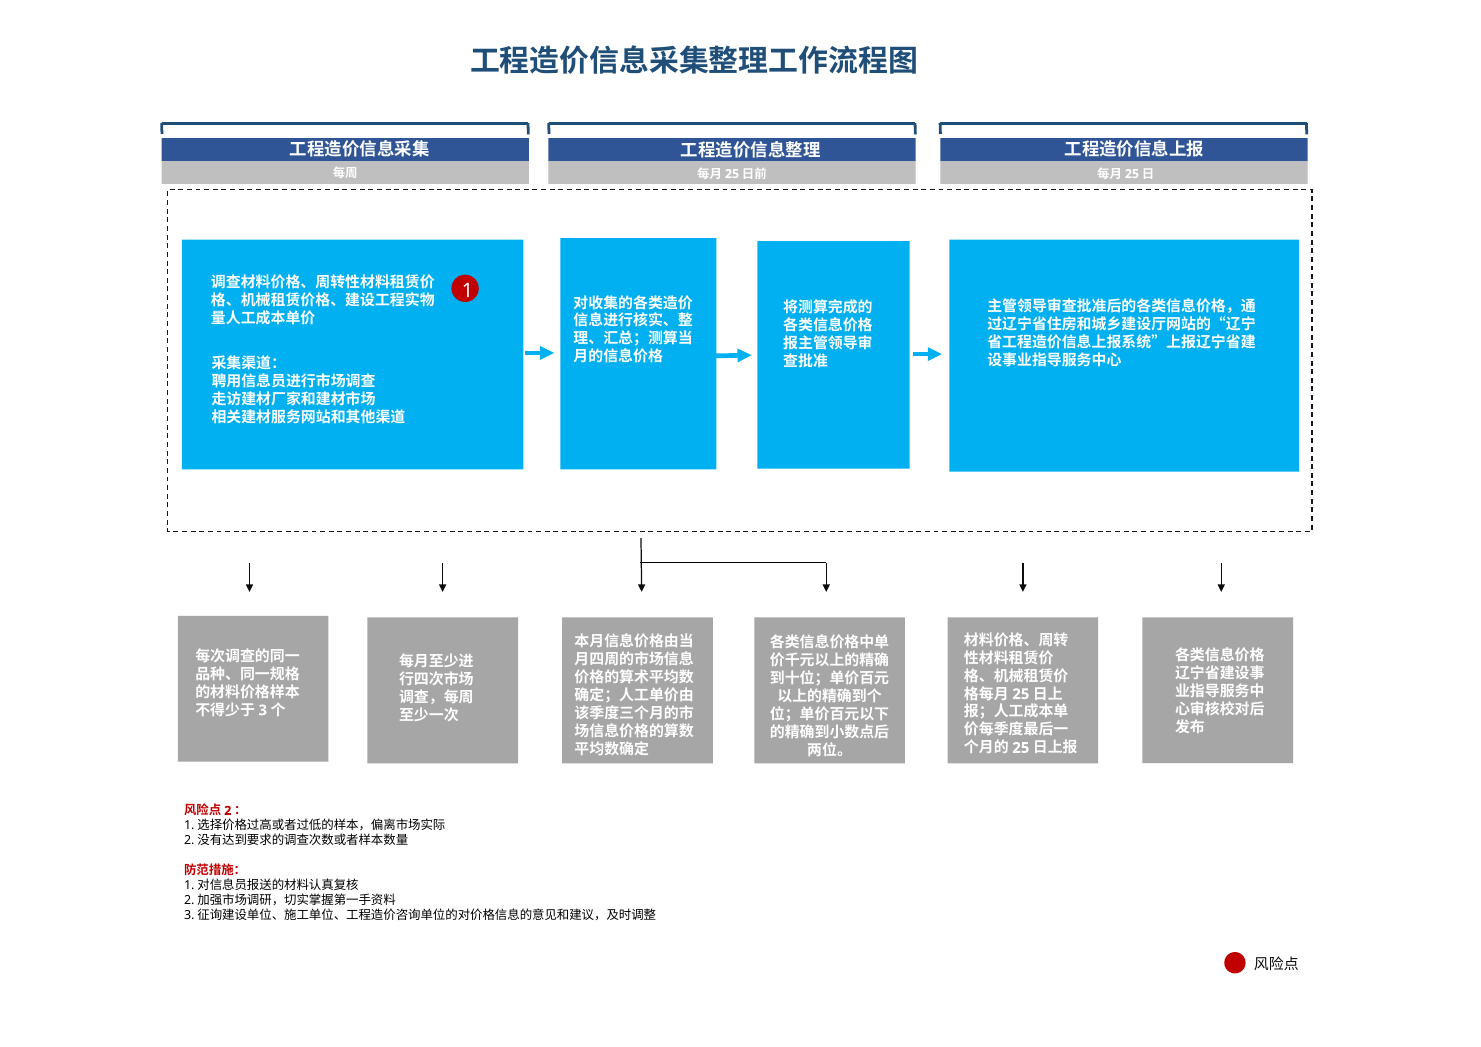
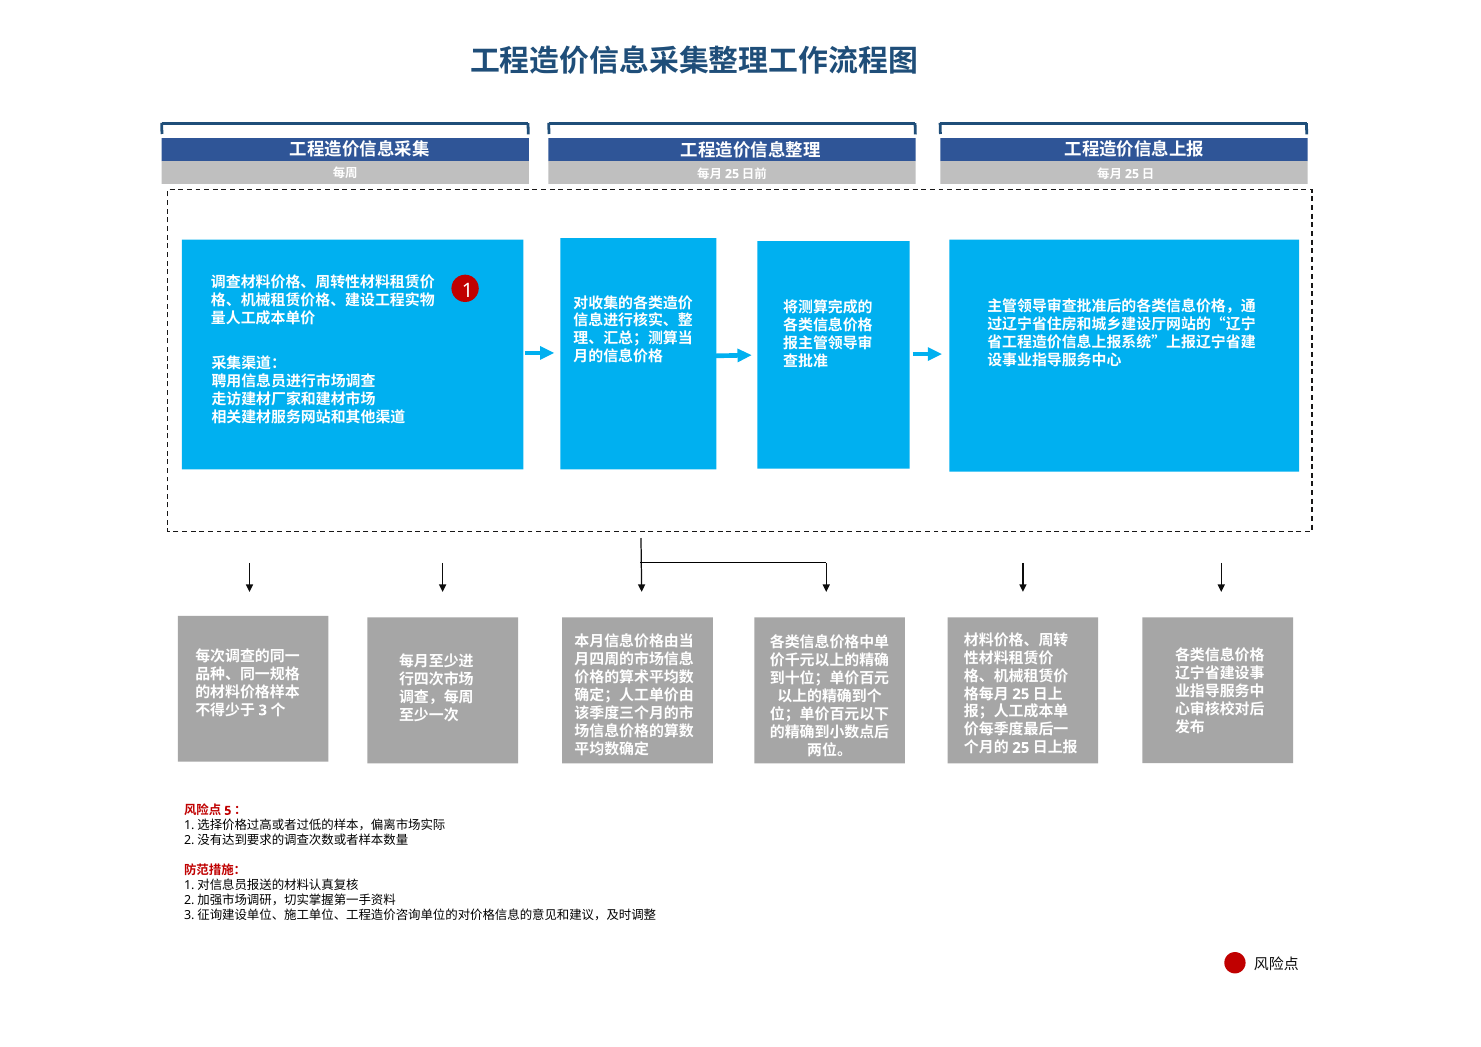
2: 2 -> 5
